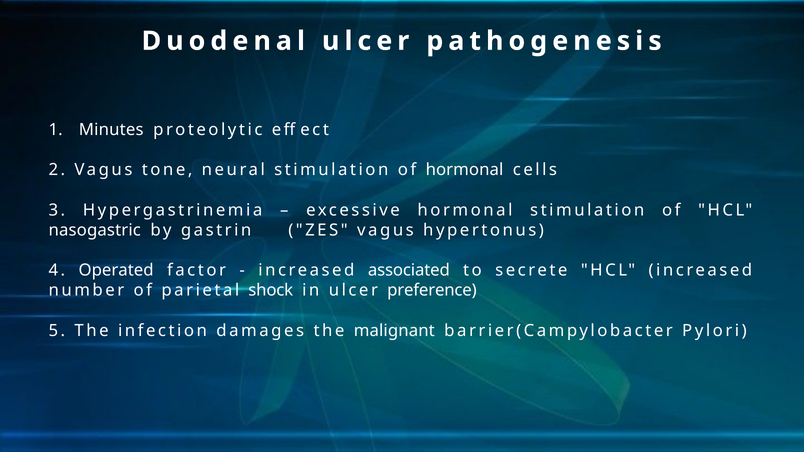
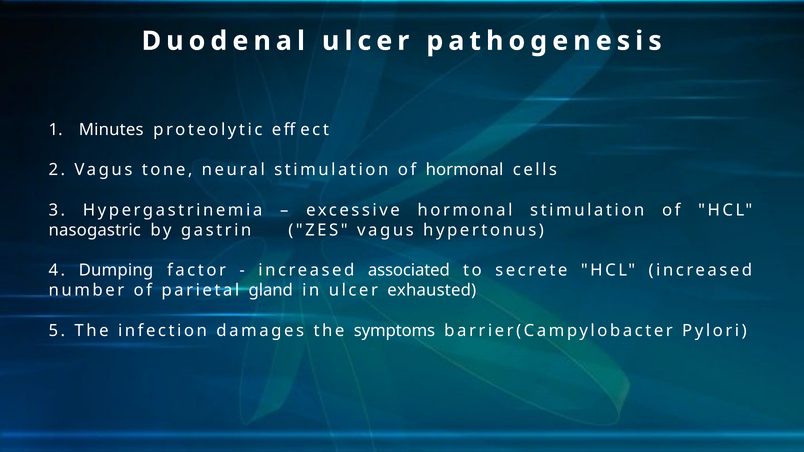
Operated: Operated -> Dumping
shock: shock -> gland
preference: preference -> exhausted
malignant: malignant -> symptoms
